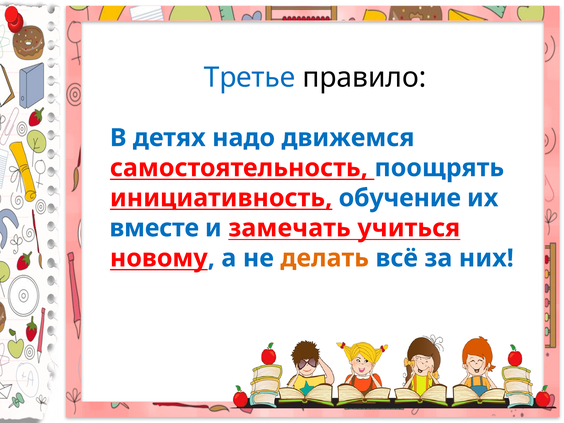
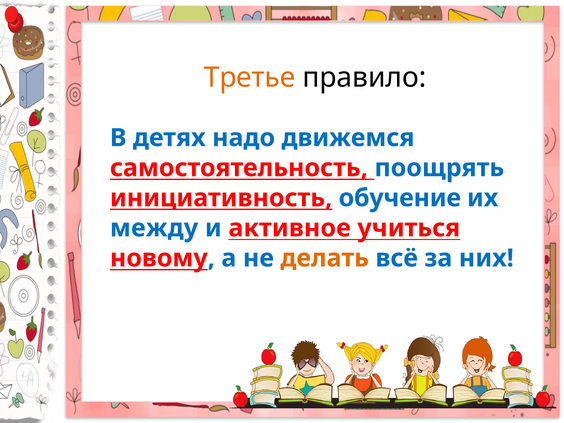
Третье colour: blue -> orange
вместе: вместе -> между
замечать: замечать -> активное
